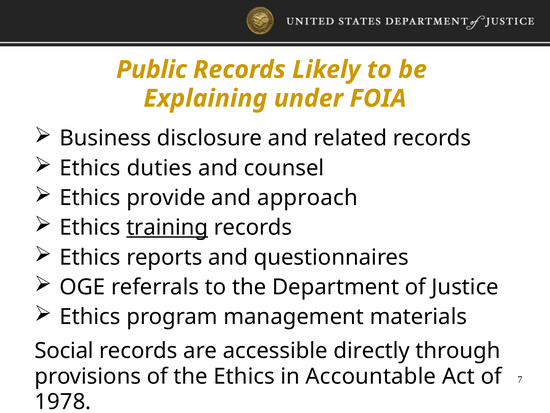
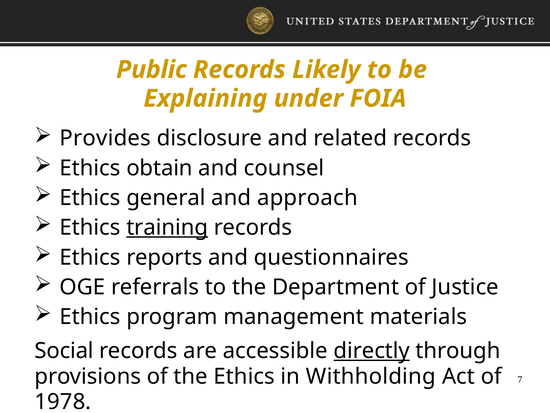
Business: Business -> Provides
duties: duties -> obtain
provide: provide -> general
directly underline: none -> present
Accountable: Accountable -> Withholding
